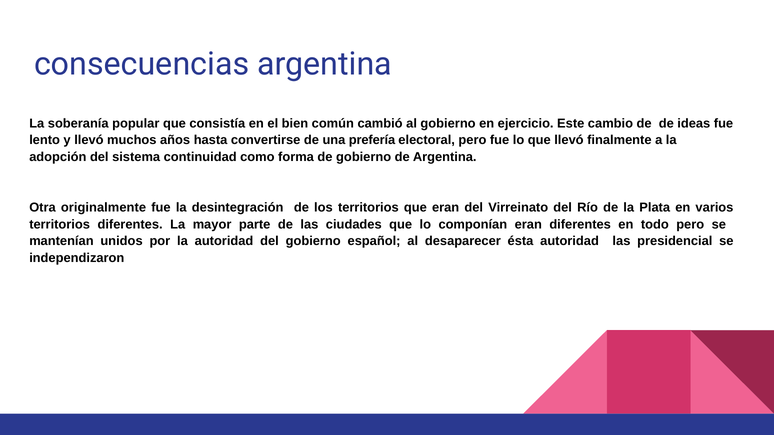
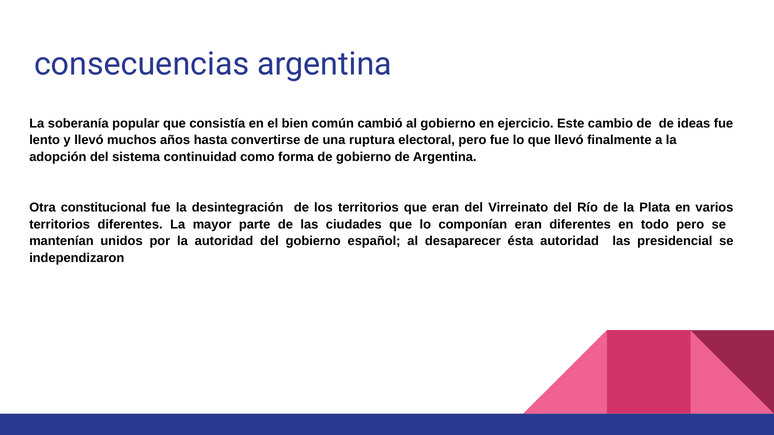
prefería: prefería -> ruptura
originalmente: originalmente -> constitucional
